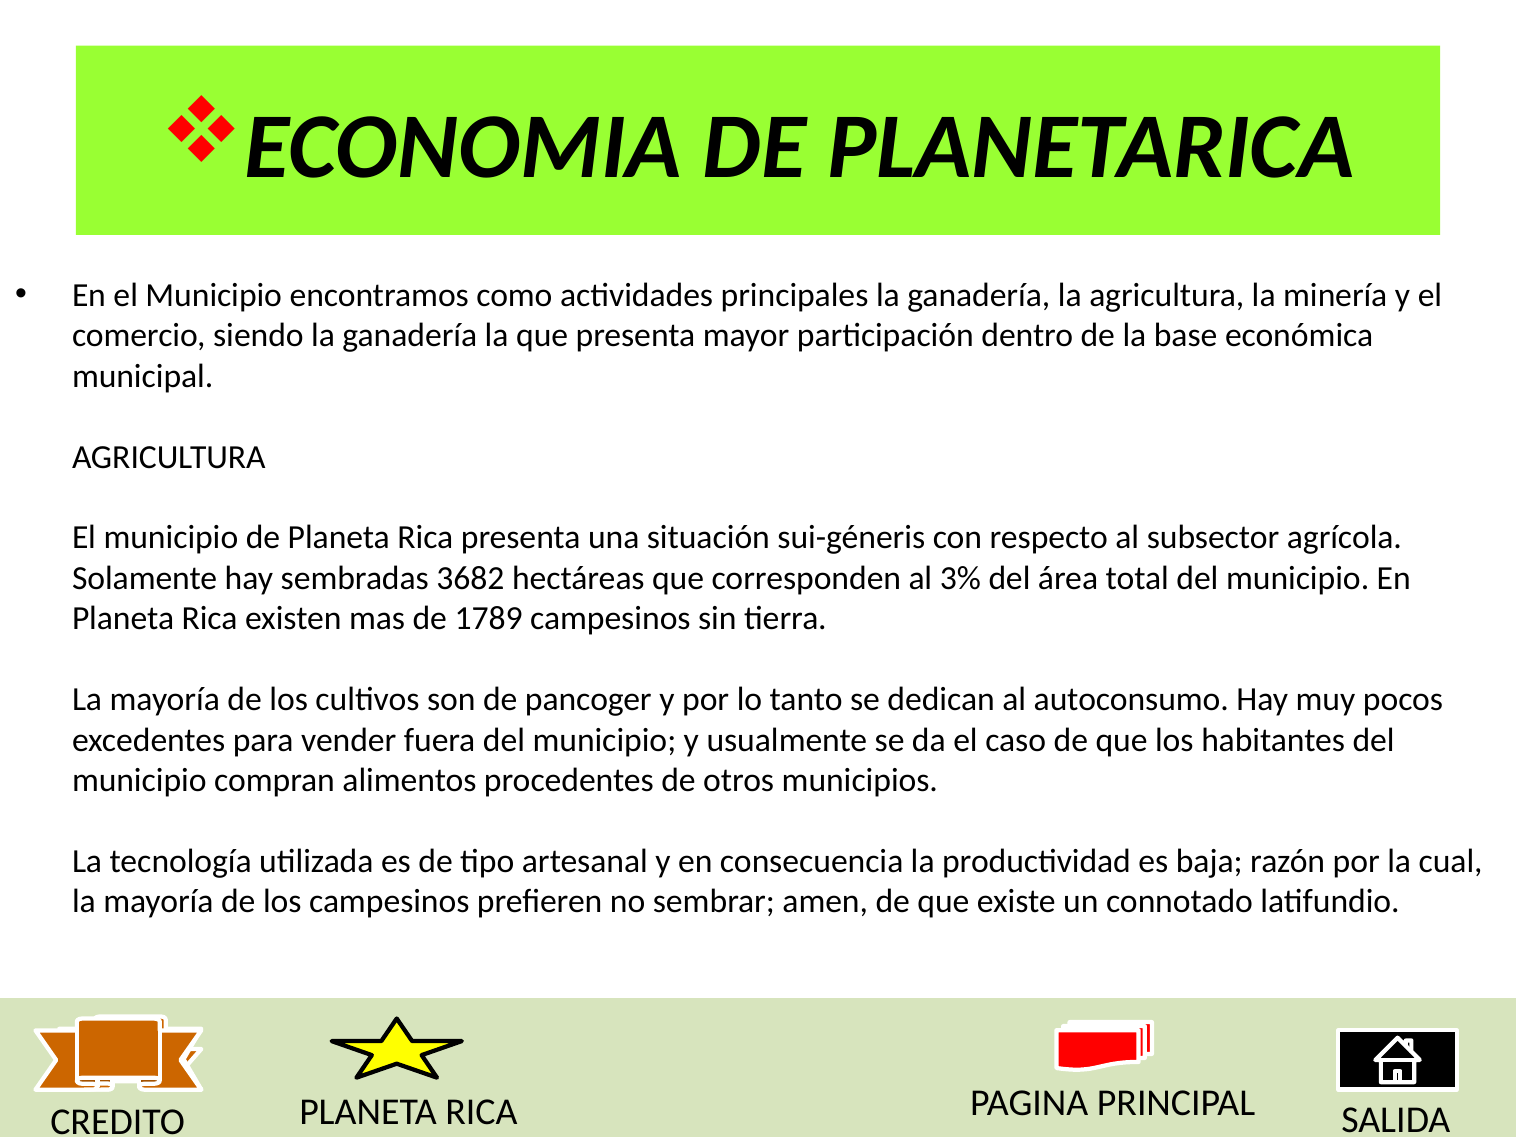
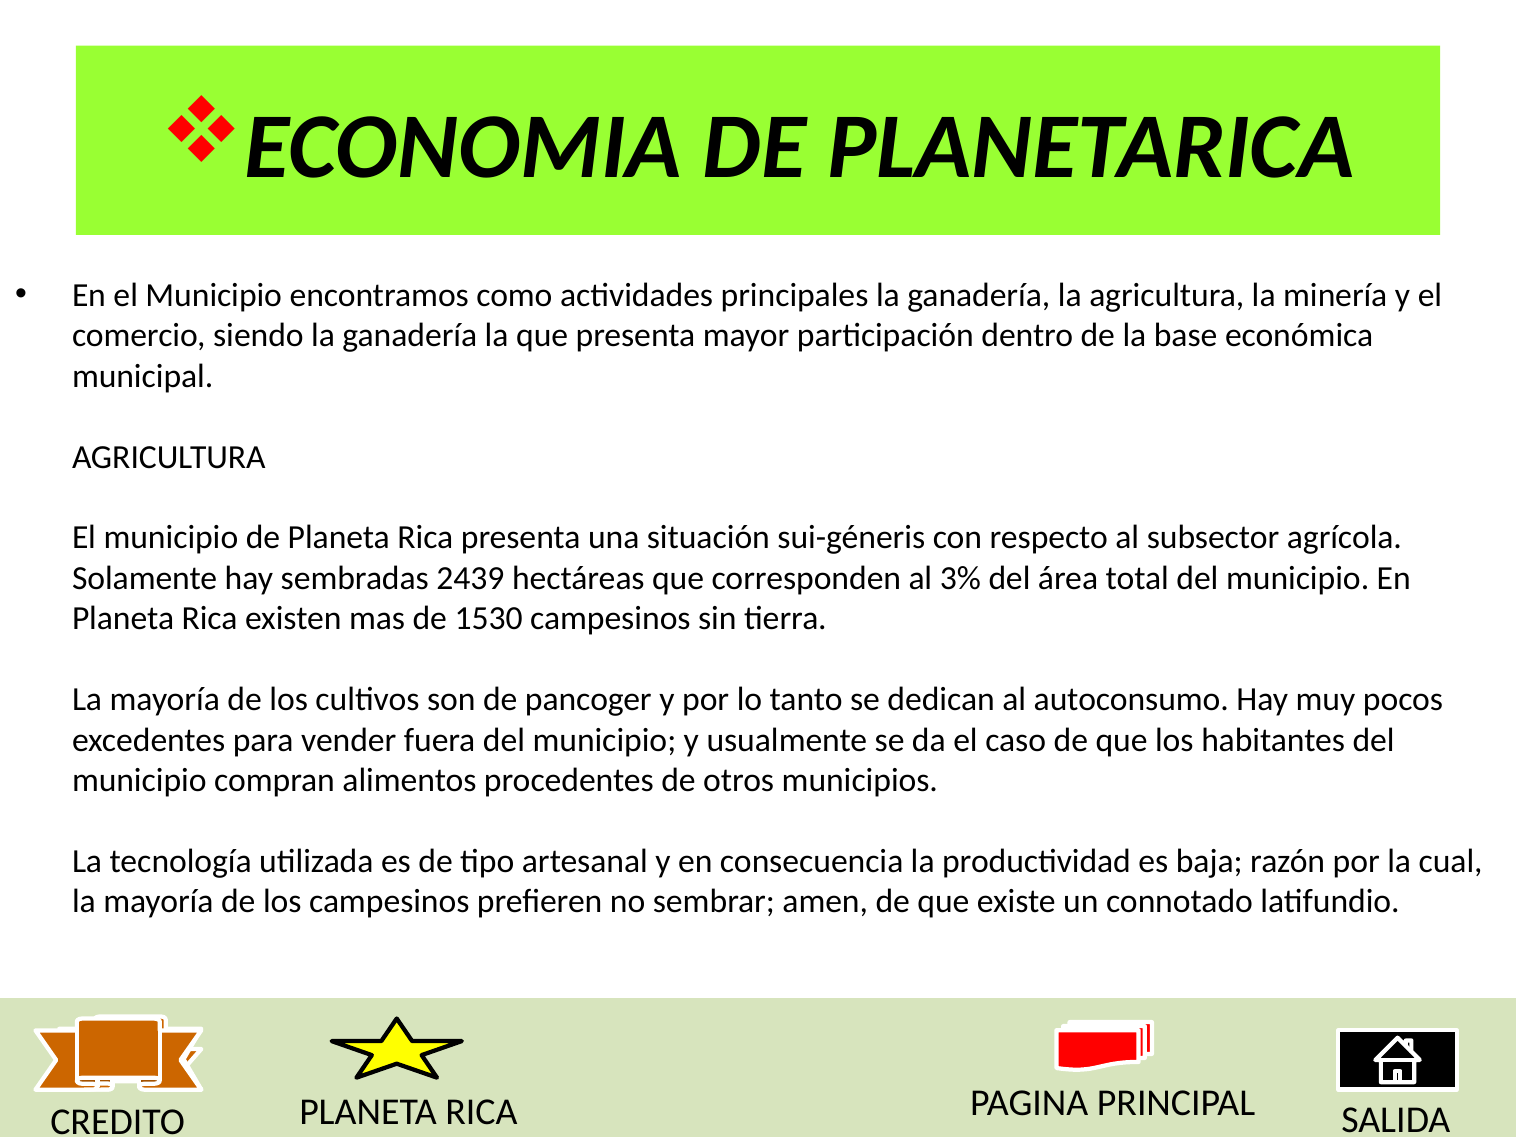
3682: 3682 -> 2439
1789: 1789 -> 1530
